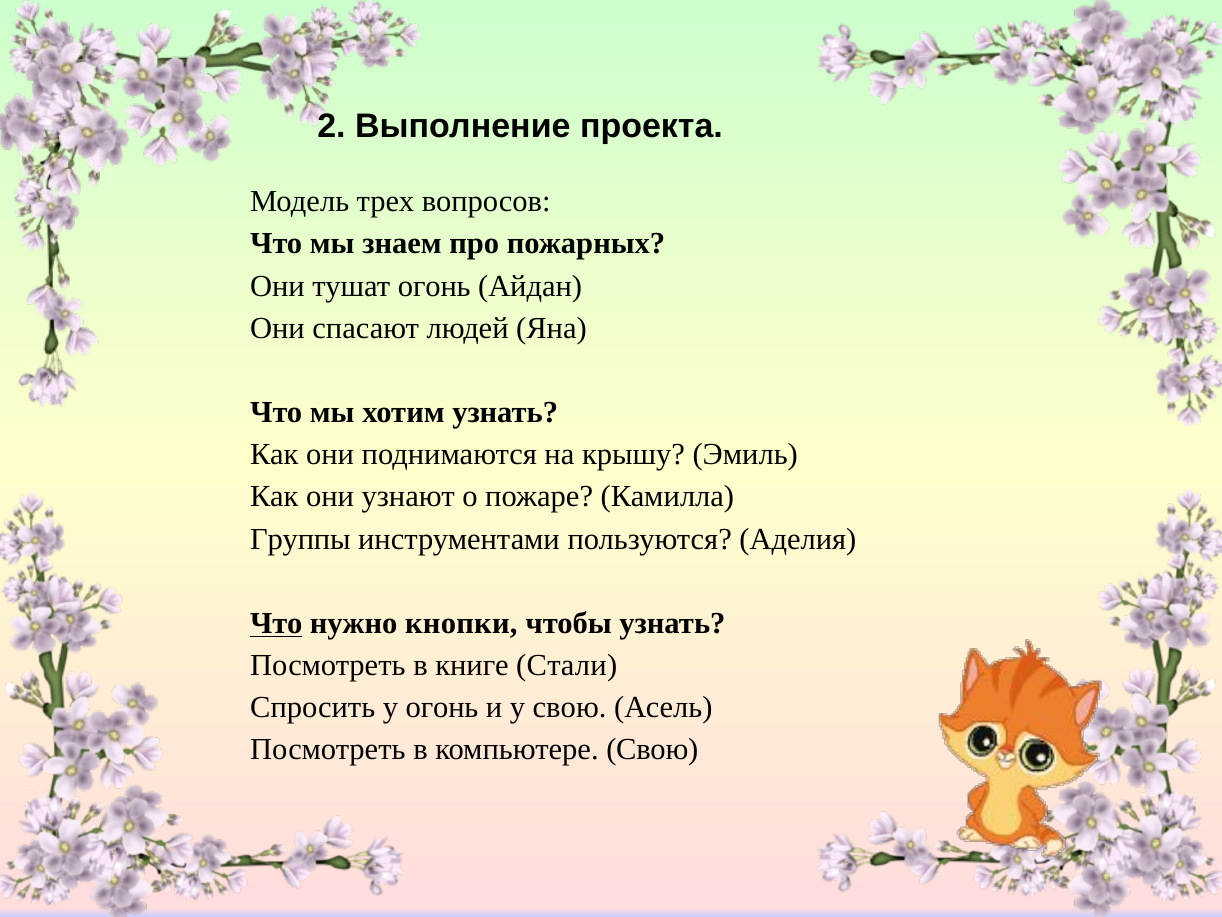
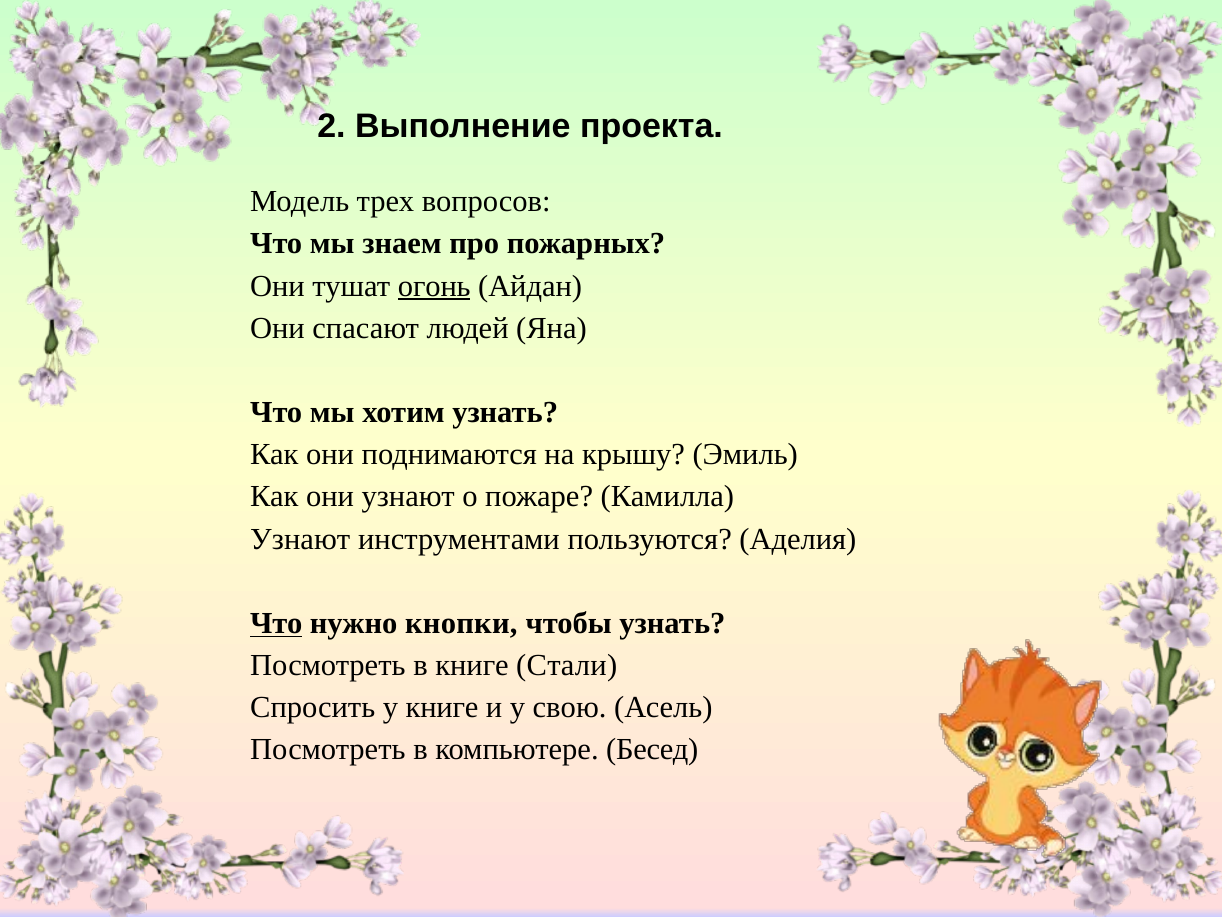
огонь at (434, 286) underline: none -> present
Группы at (300, 539): Группы -> Узнают
у огонь: огонь -> книге
компьютере Свою: Свою -> Бесед
